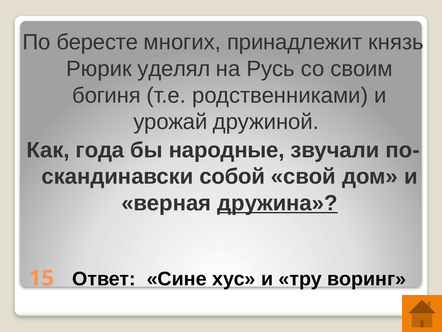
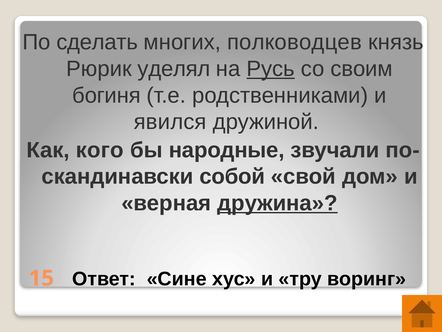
бересте: бересте -> сделать
принадлежит: принадлежит -> полководцев
Русь underline: none -> present
урожай: урожай -> явился
года: года -> кого
